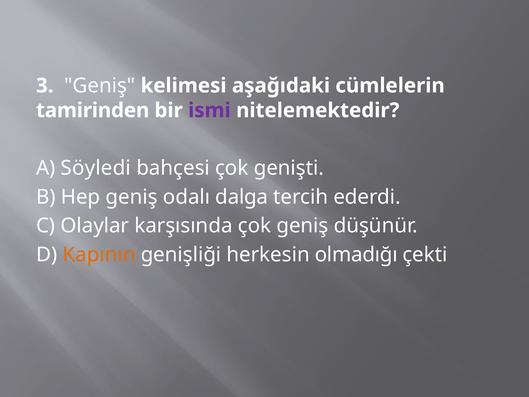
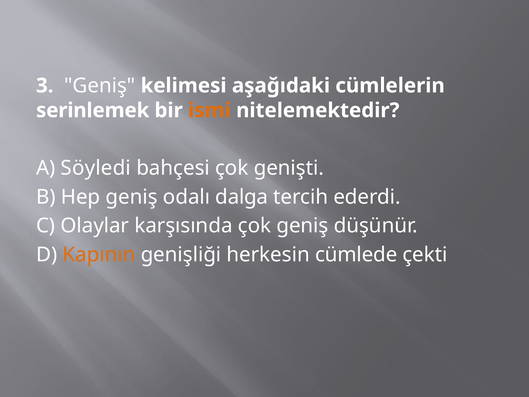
tamirinden: tamirinden -> serinlemek
ismi colour: purple -> orange
olmadığı: olmadığı -> cümlede
